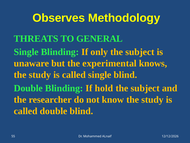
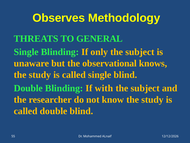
experimental: experimental -> observational
hold: hold -> with
